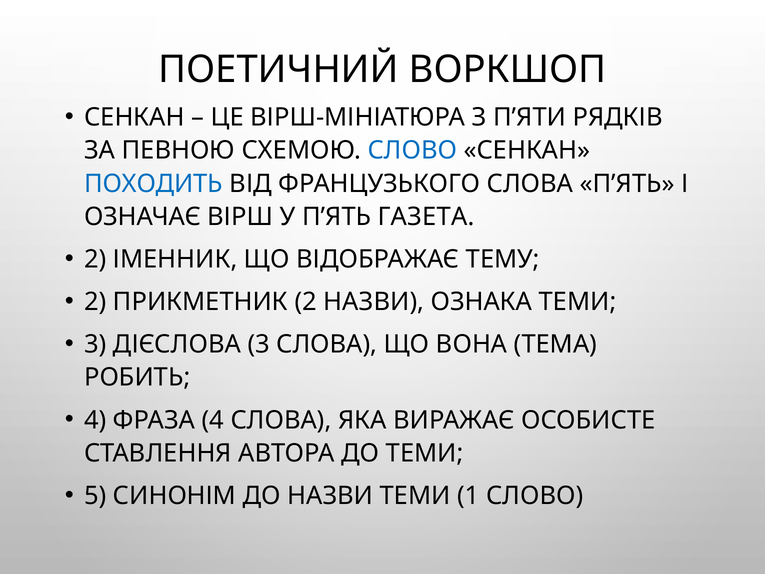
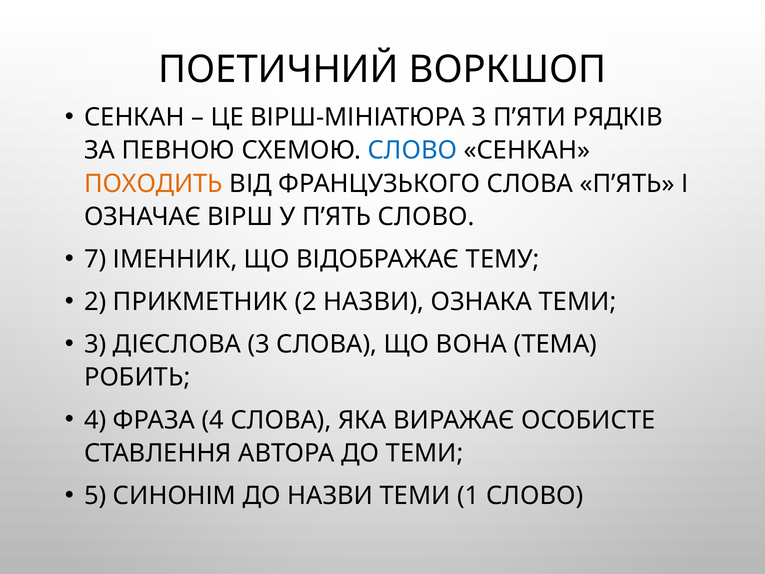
ПОХОДИТЬ colour: blue -> orange
П’ЯТЬ ГАЗЕТА: ГАЗЕТА -> СЛОВО
2 at (95, 259): 2 -> 7
